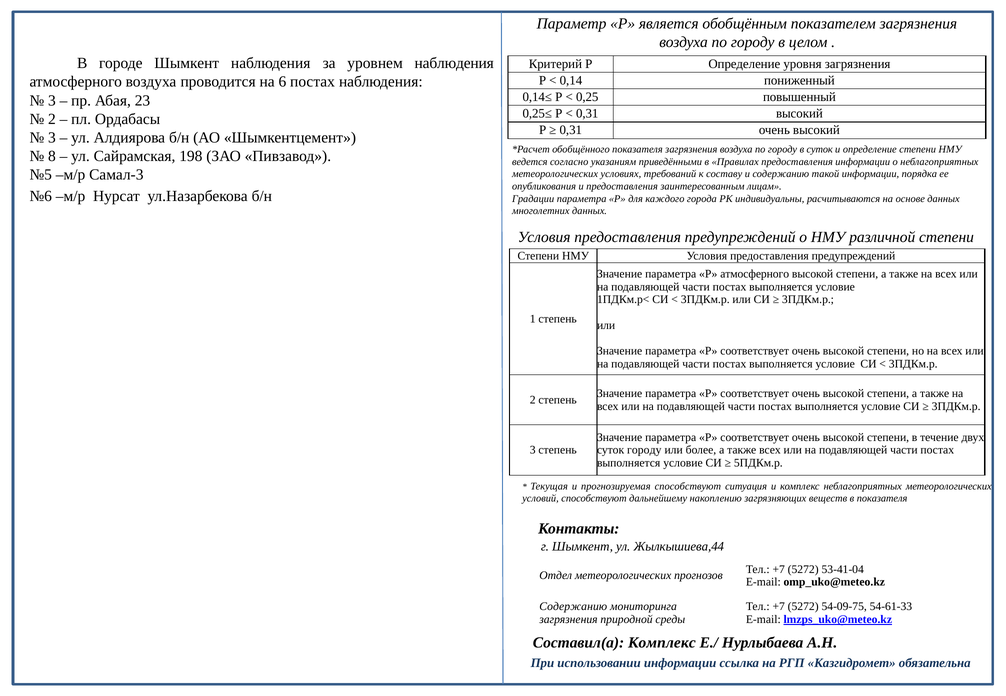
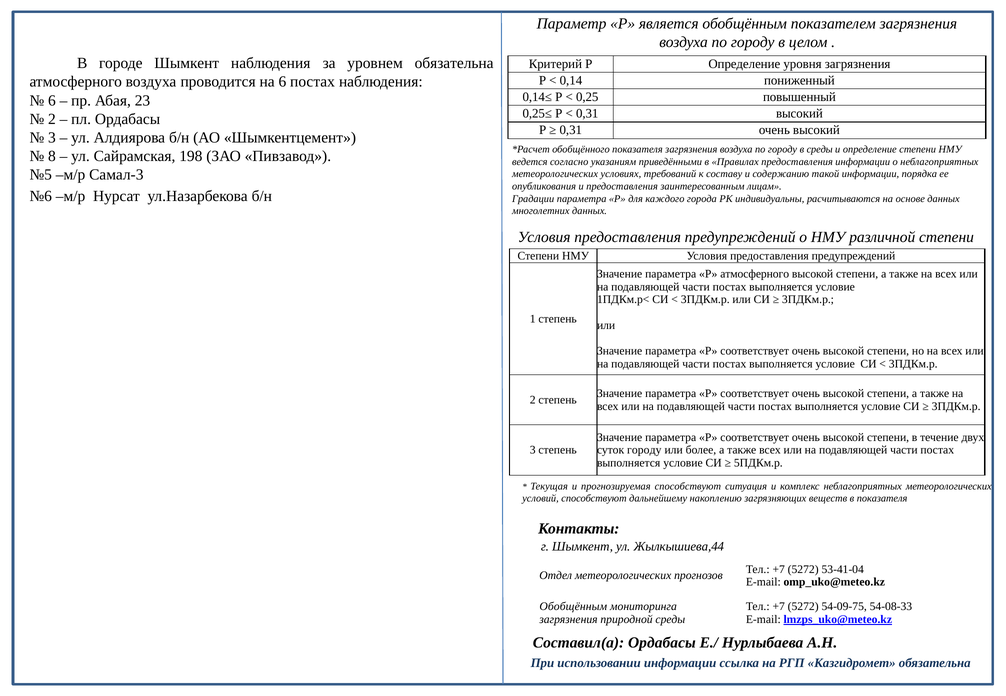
уровнем наблюдения: наблюдения -> обязательна
3 at (52, 100): 3 -> 6
в суток: суток -> среды
Содержанию at (573, 607): Содержанию -> Обобщённым
54-61-33: 54-61-33 -> 54-08-33
Составил(а Комплекс: Комплекс -> Ордабасы
